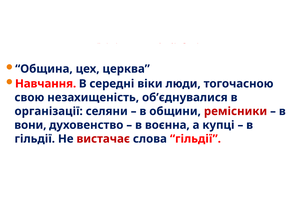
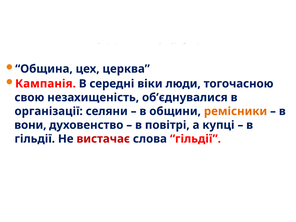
Навчання: Навчання -> Кампанія
ремісники colour: red -> orange
воєнна: воєнна -> повітрі
